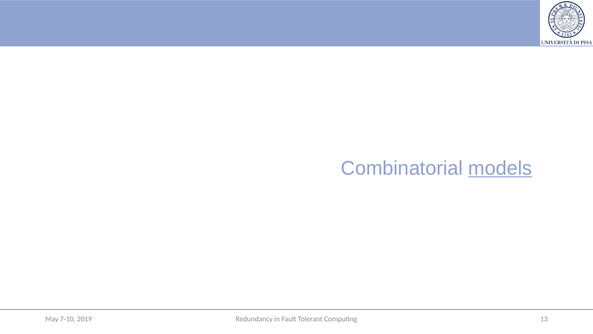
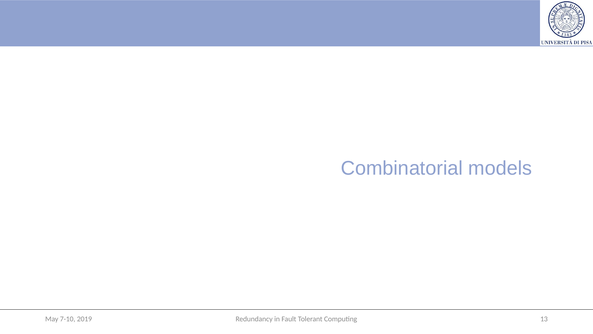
models underline: present -> none
